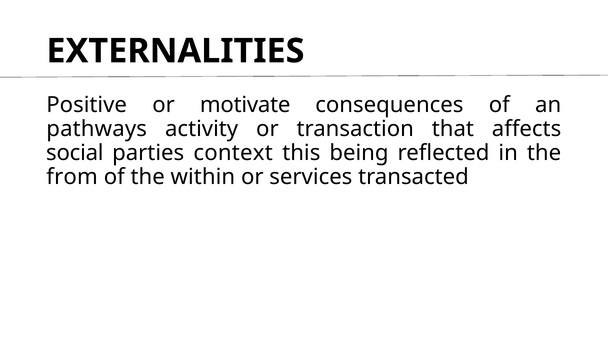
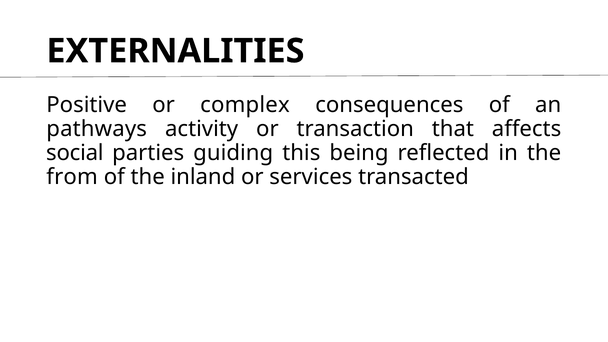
motivate: motivate -> complex
context: context -> guiding
within: within -> inland
